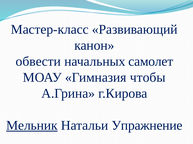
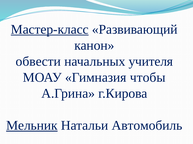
Мастер-класс underline: none -> present
самолет: самолет -> учителя
Упражнение: Упражнение -> Автомобиль
